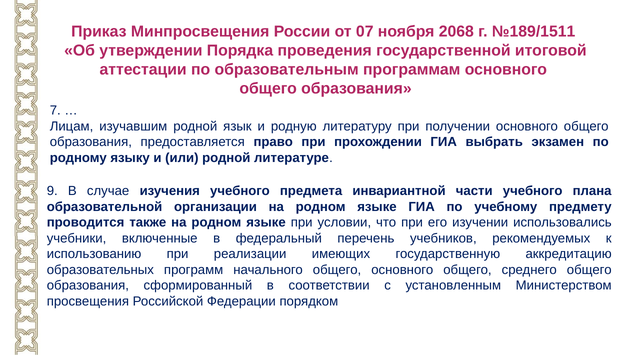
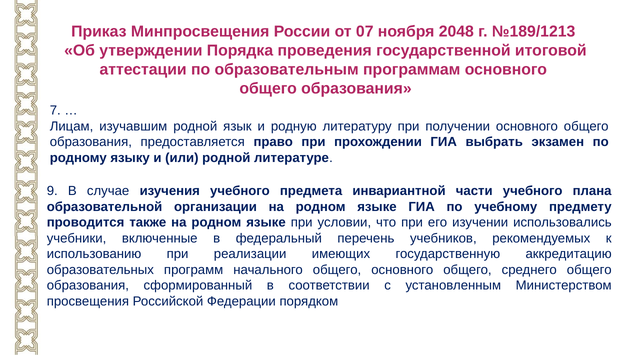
2068: 2068 -> 2048
№189/1511: №189/1511 -> №189/1213
